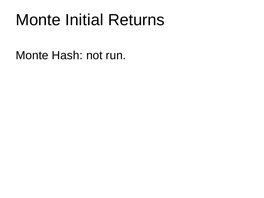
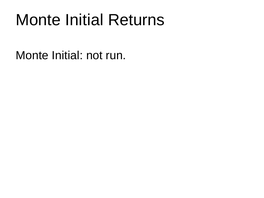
Hash at (67, 55): Hash -> Initial
